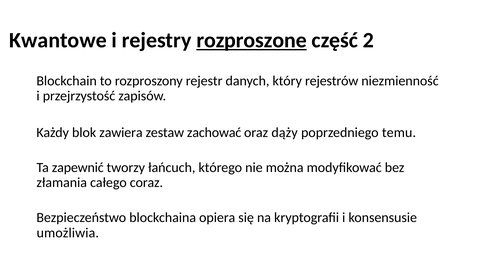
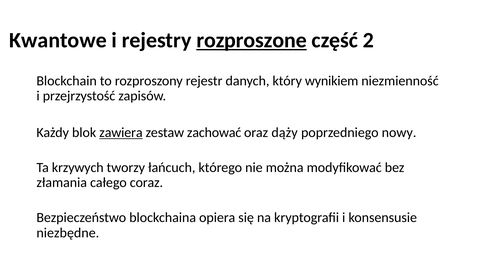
rejestrów: rejestrów -> wynikiem
zawiera underline: none -> present
temu: temu -> nowy
zapewnić: zapewnić -> krzywych
umożliwia: umożliwia -> niezbędne
